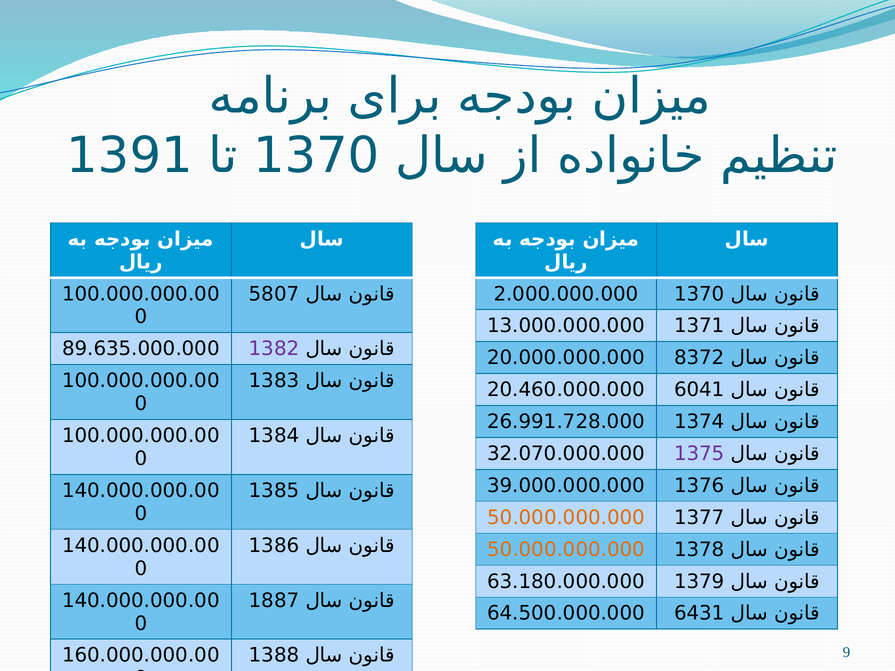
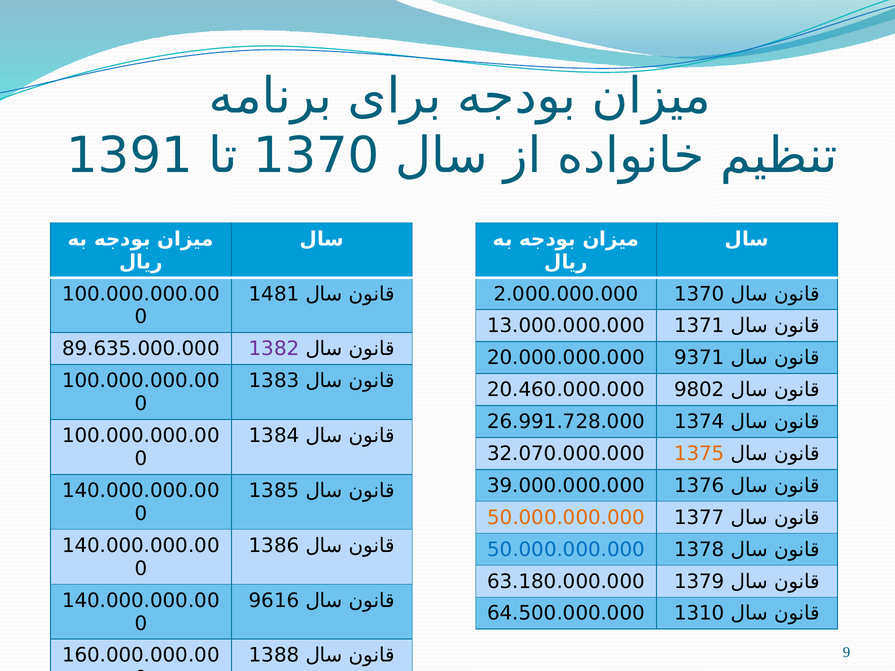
5807: 5807 -> 1481
8372: 8372 -> 9371
6041: 6041 -> 9802
1375 colour: purple -> orange
50.000.000.000 at (566, 550) colour: orange -> blue
1887: 1887 -> 9616
6431: 6431 -> 1310
